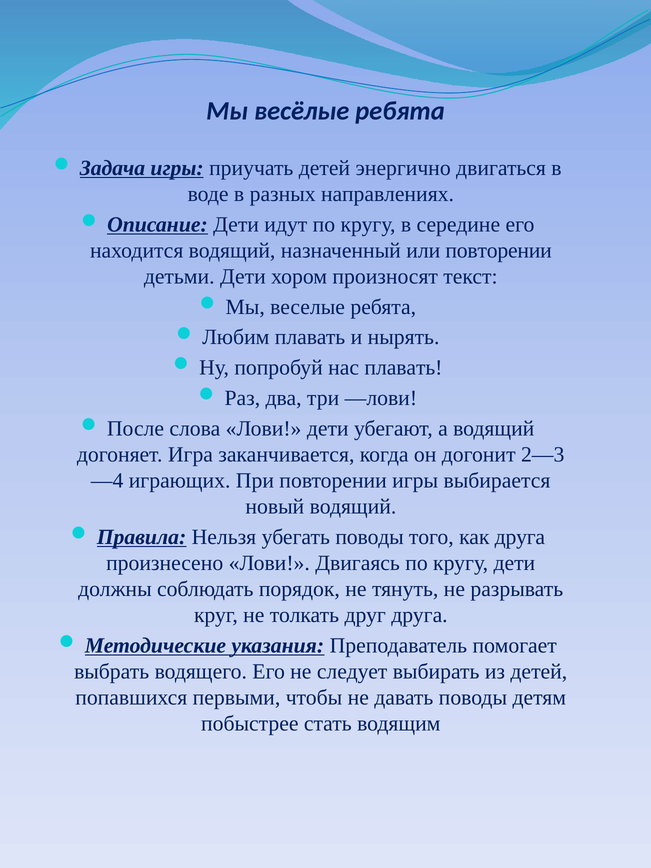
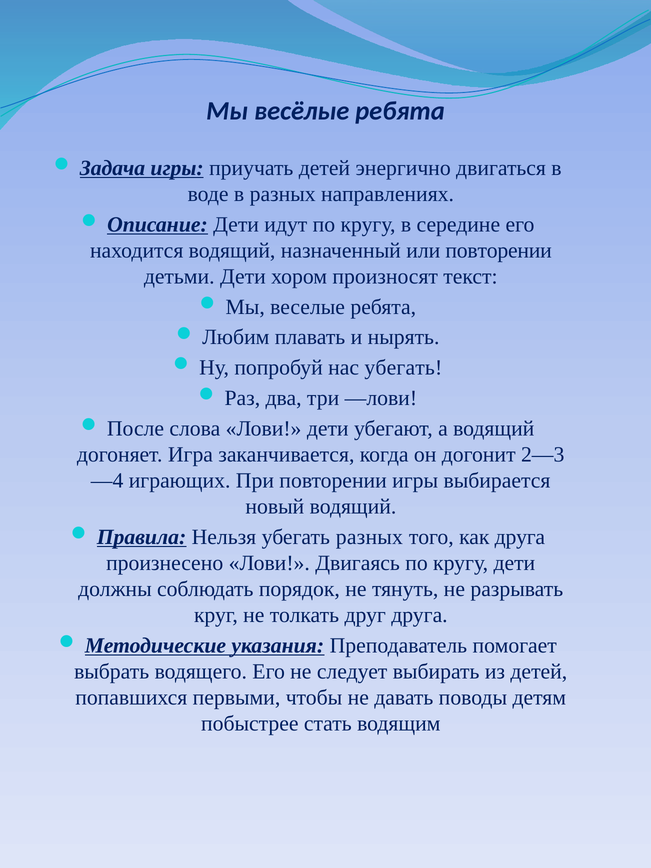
нас плавать: плавать -> убегать
убегать поводы: поводы -> разных
